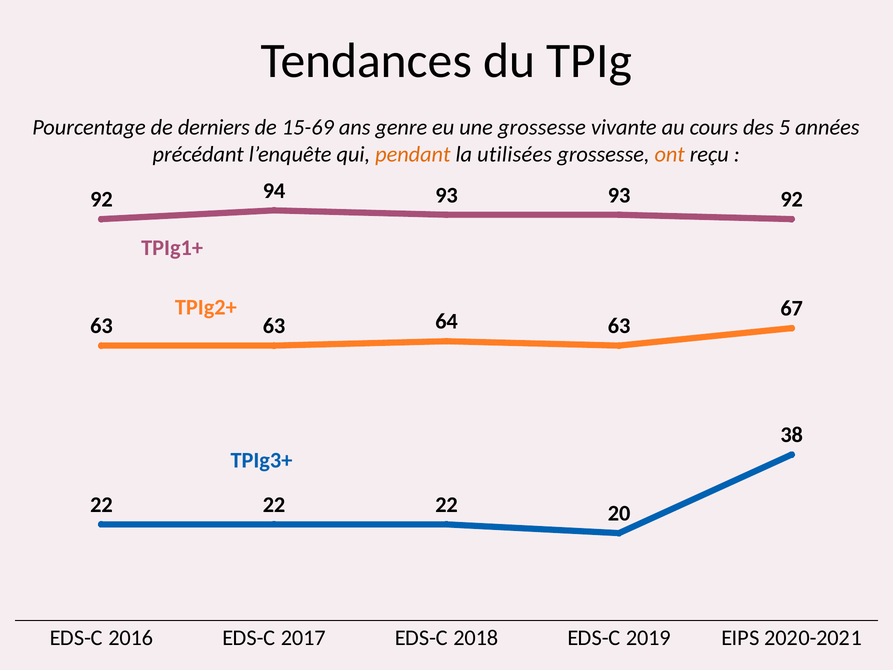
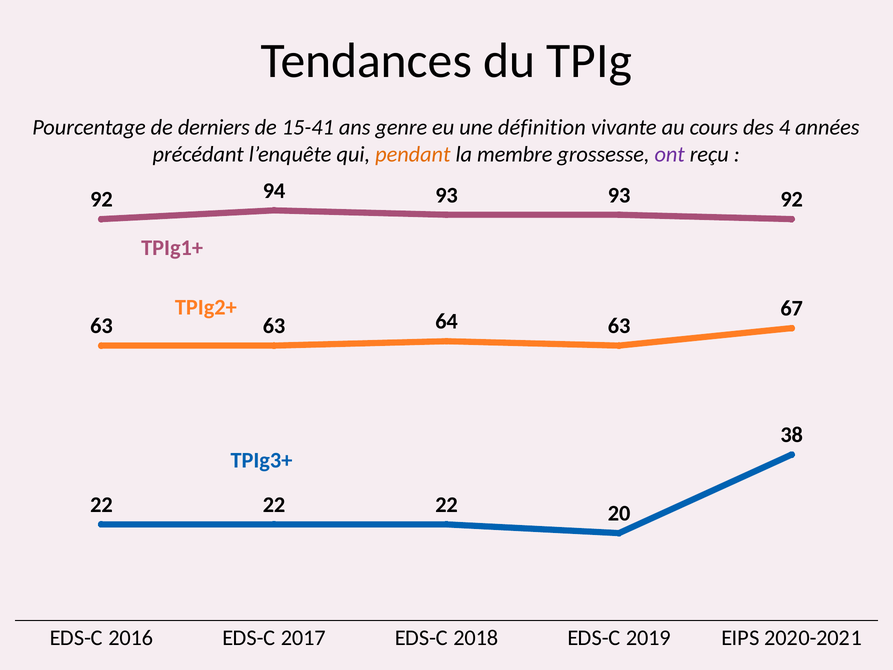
15-69: 15-69 -> 15-41
une grossesse: grossesse -> définition
5: 5 -> 4
utilisées: utilisées -> membre
ont colour: orange -> purple
